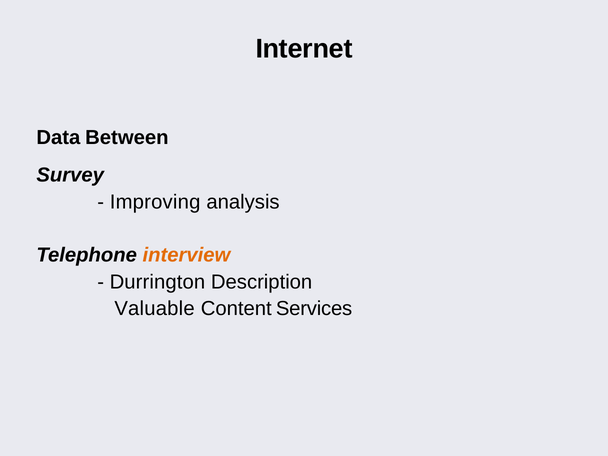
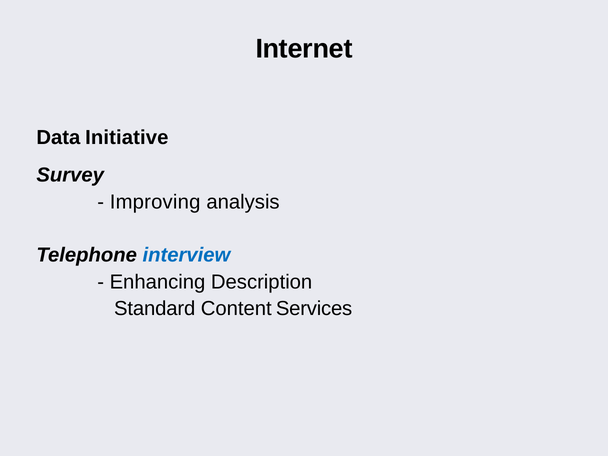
Between: Between -> Initiative
interview colour: orange -> blue
Durrington: Durrington -> Enhancing
Valuable: Valuable -> Standard
